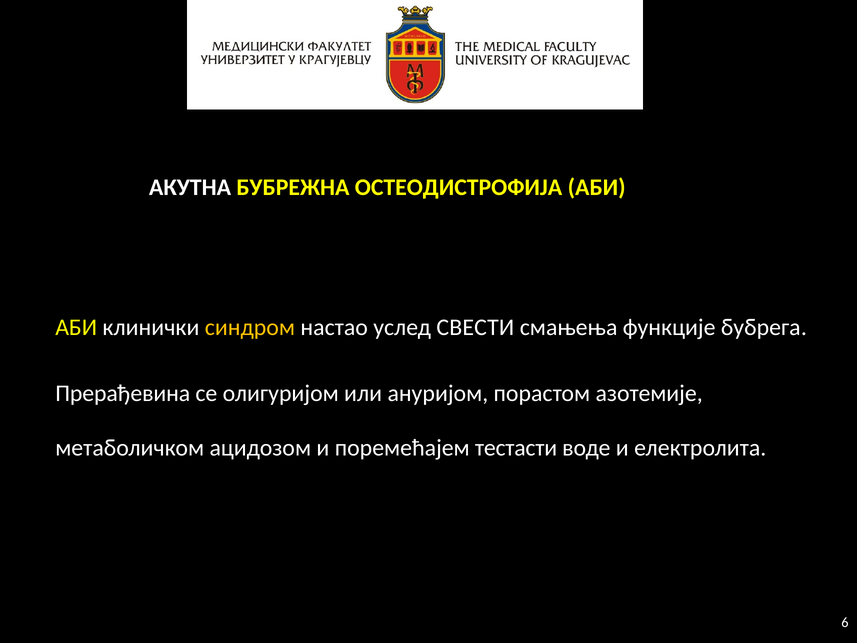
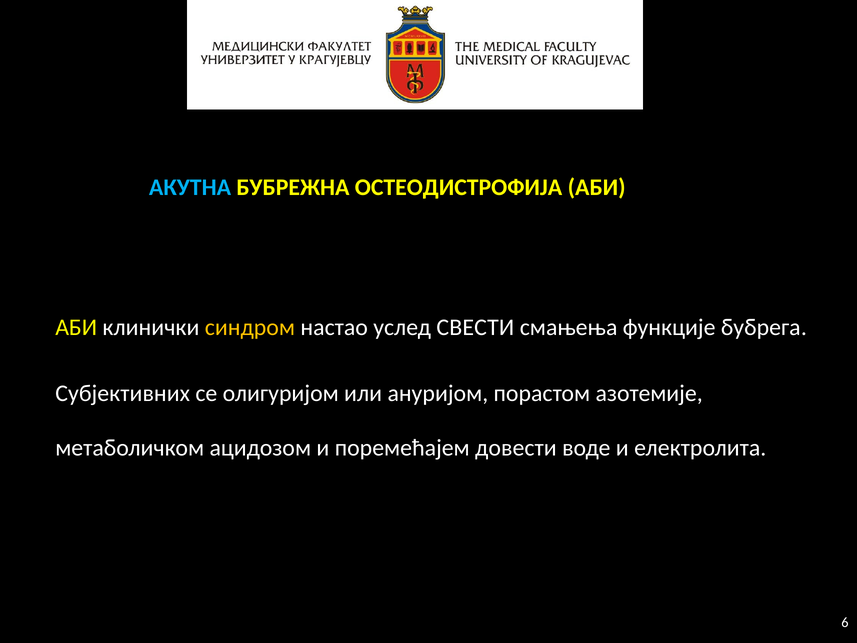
АКУТНА colour: white -> light blue
Прерађевина: Прерађевина -> Субјективних
тестасти: тестасти -> довести
